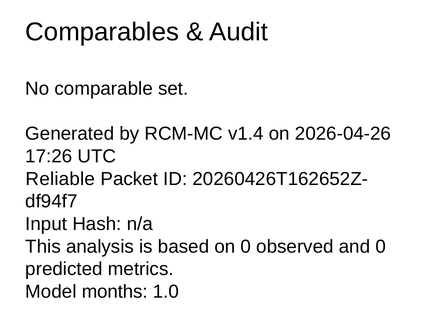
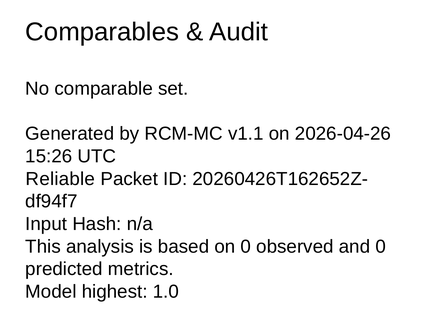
v1.4: v1.4 -> v1.1
17:26: 17:26 -> 15:26
months: months -> highest
